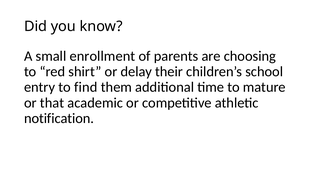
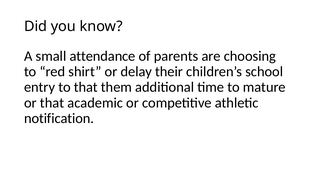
enrollment: enrollment -> attendance
to find: find -> that
